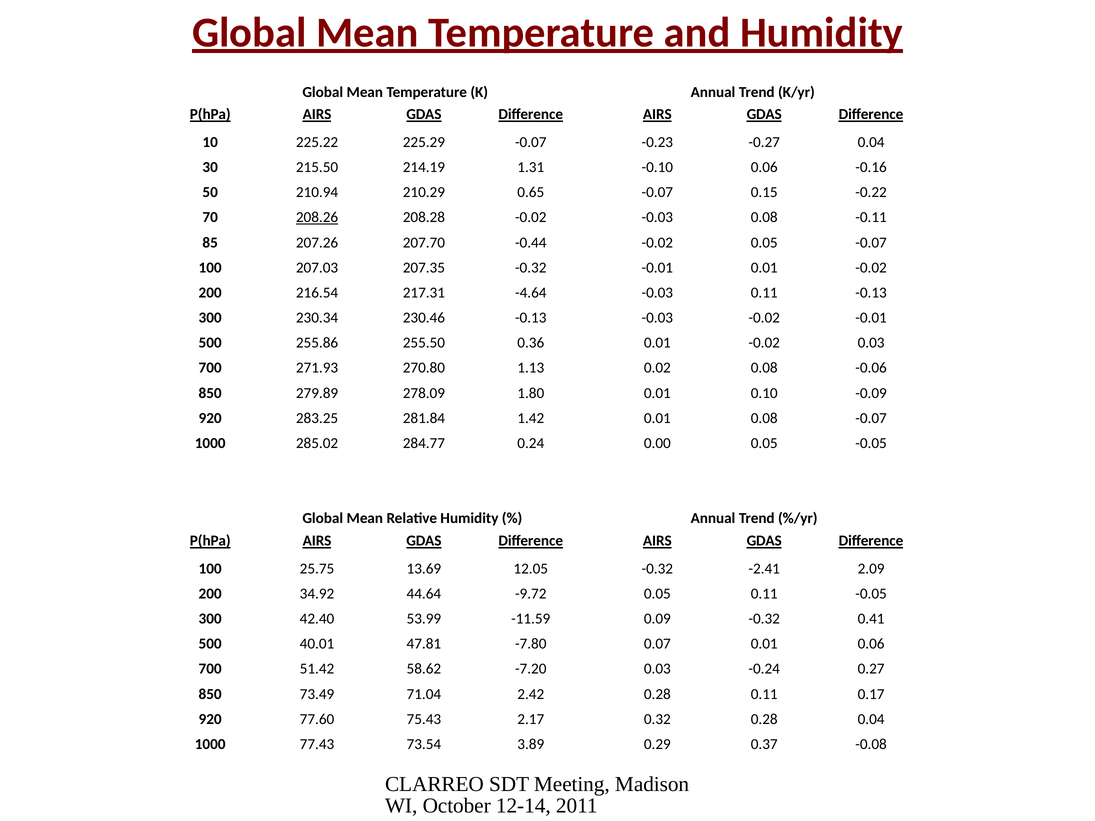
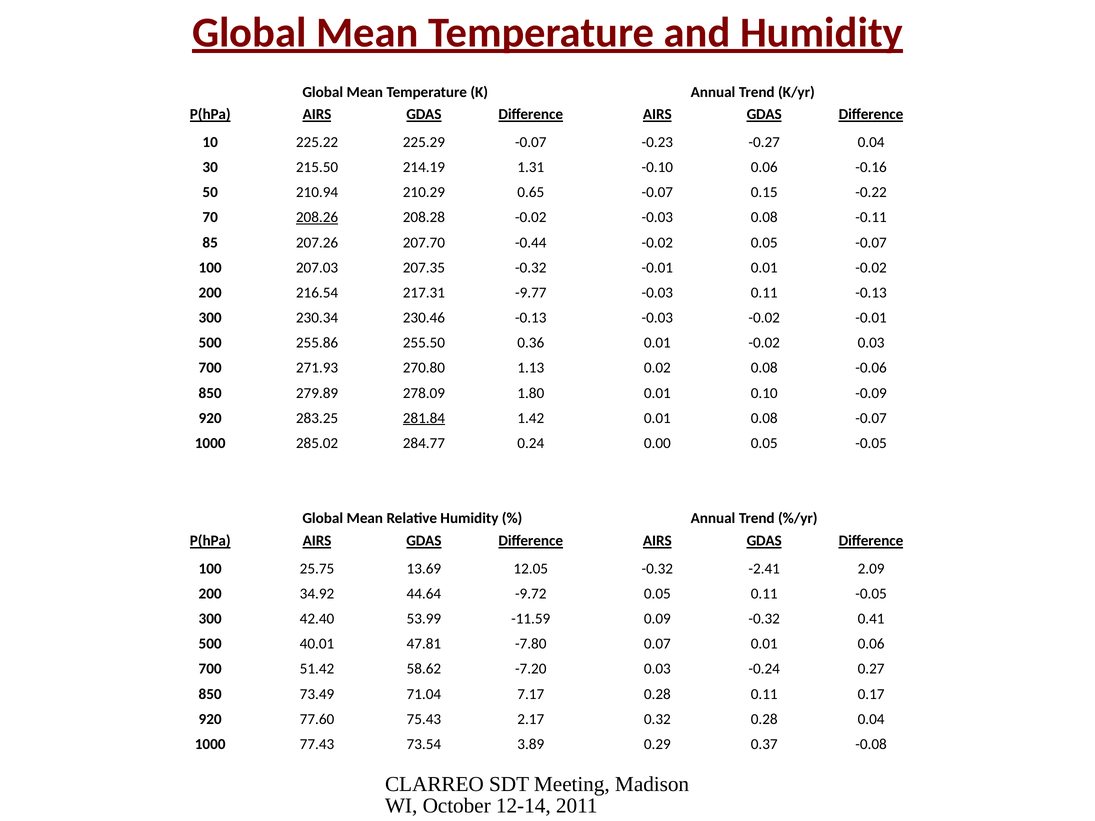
-4.64: -4.64 -> -9.77
281.84 underline: none -> present
2.42: 2.42 -> 7.17
